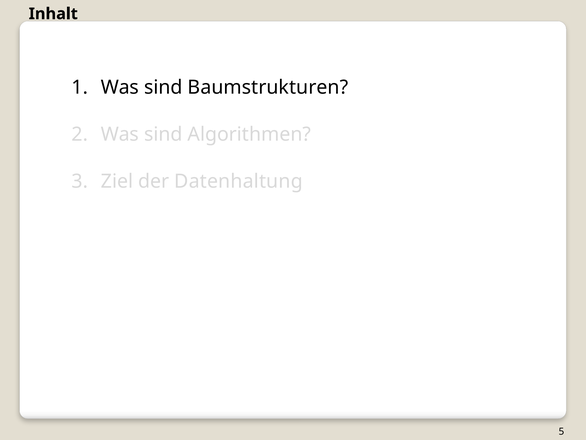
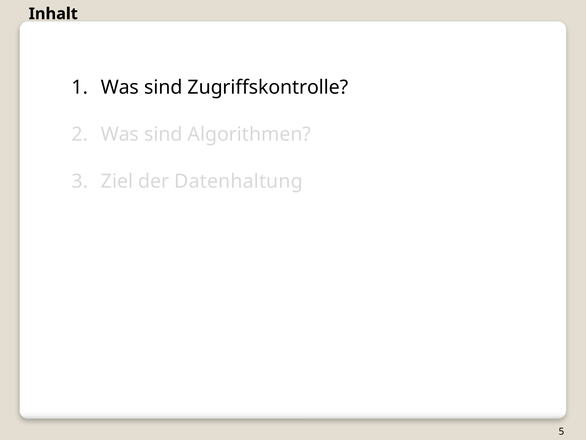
Baumstrukturen: Baumstrukturen -> Zugriffskontrolle
